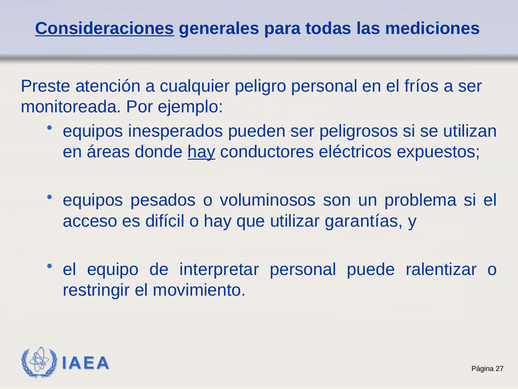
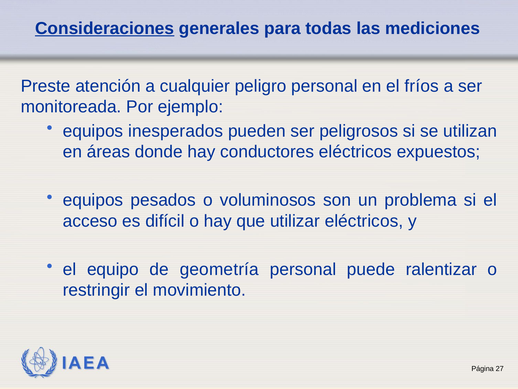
hay at (201, 152) underline: present -> none
utilizar garantías: garantías -> eléctricos
interpretar: interpretar -> geometría
